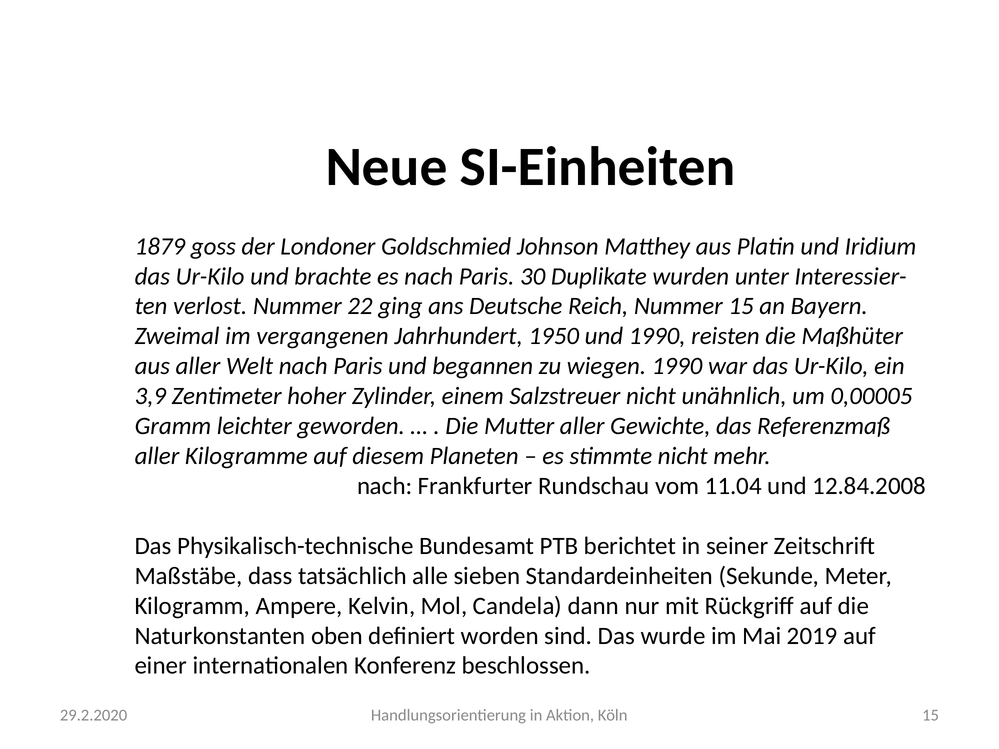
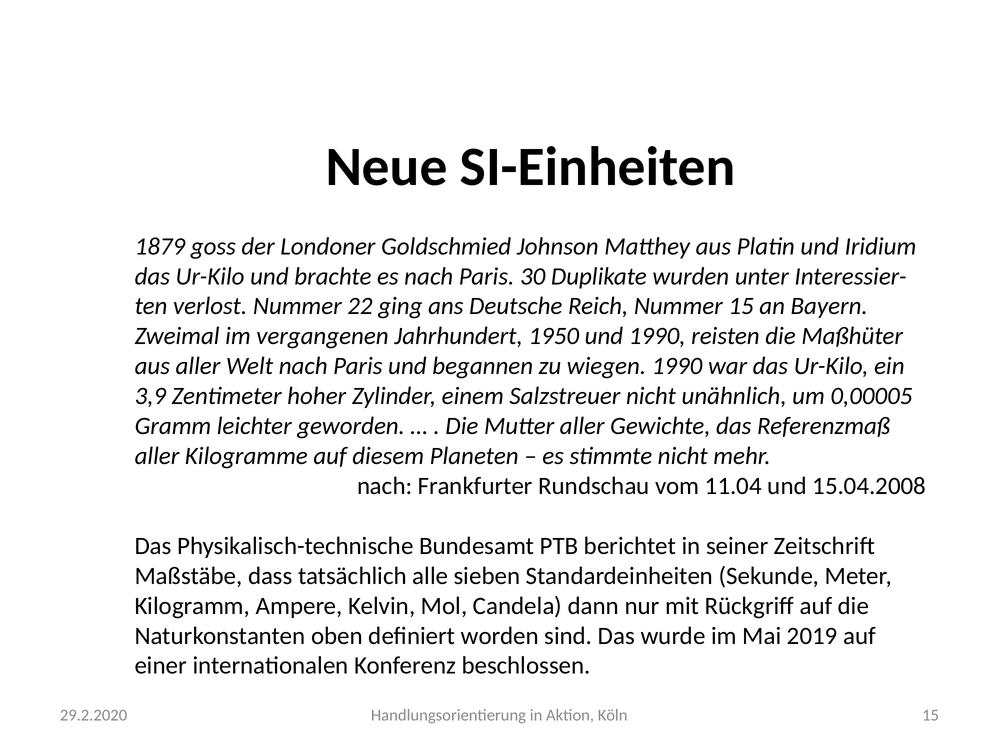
12.84.2008: 12.84.2008 -> 15.04.2008
